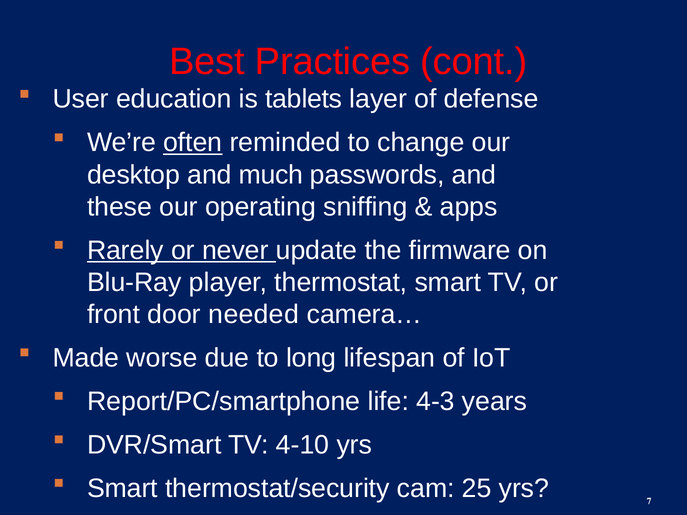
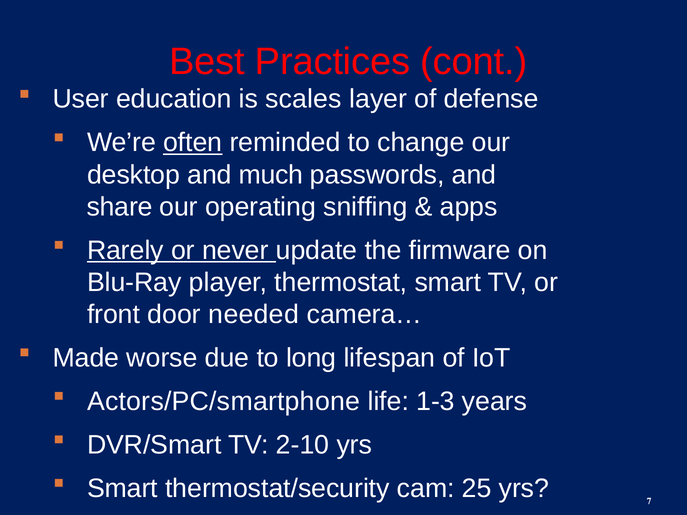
tablets: tablets -> scales
these: these -> share
Report/PC/smartphone: Report/PC/smartphone -> Actors/PC/smartphone
4-3: 4-3 -> 1-3
4-10: 4-10 -> 2-10
